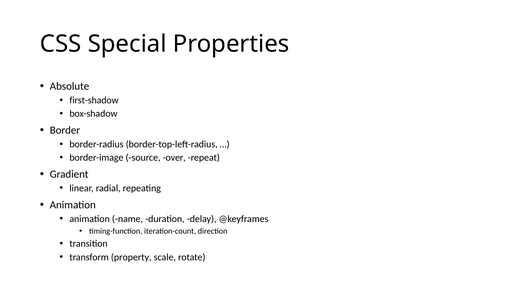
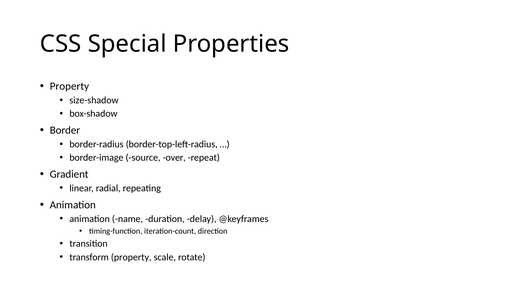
Absolute at (69, 86): Absolute -> Property
first-shadow: first-shadow -> size-shadow
